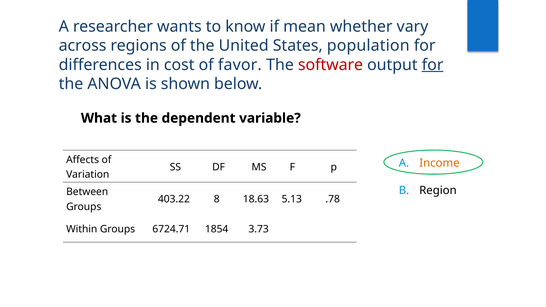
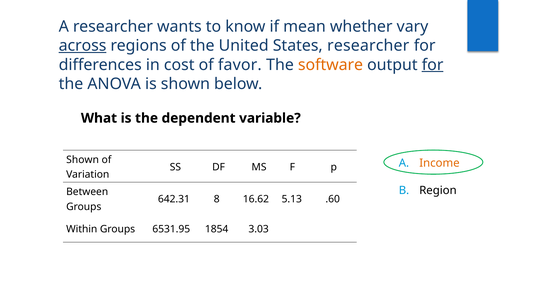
across underline: none -> present
States population: population -> researcher
software colour: red -> orange
Affects at (83, 160): Affects -> Shown
403.22: 403.22 -> 642.31
18.63: 18.63 -> 16.62
.78: .78 -> .60
6724.71: 6724.71 -> 6531.95
3.73: 3.73 -> 3.03
